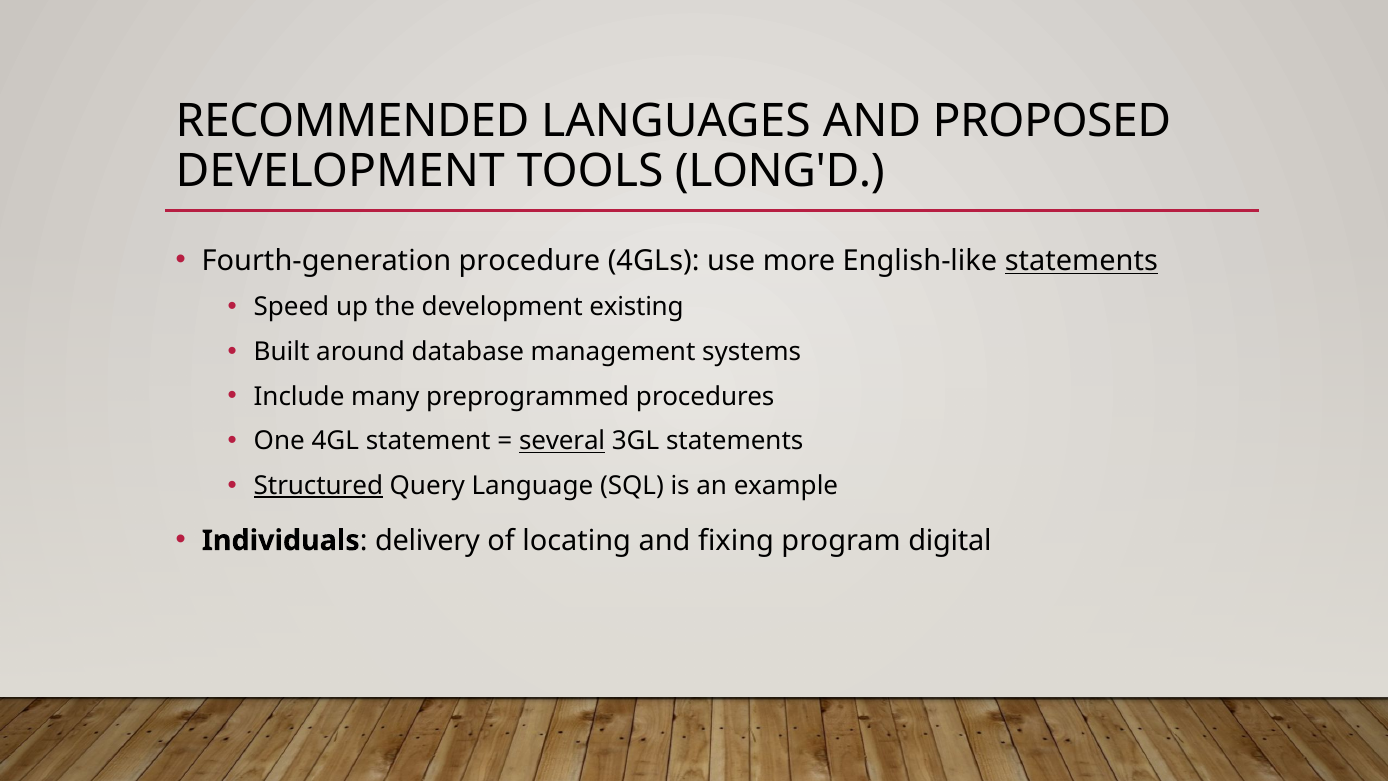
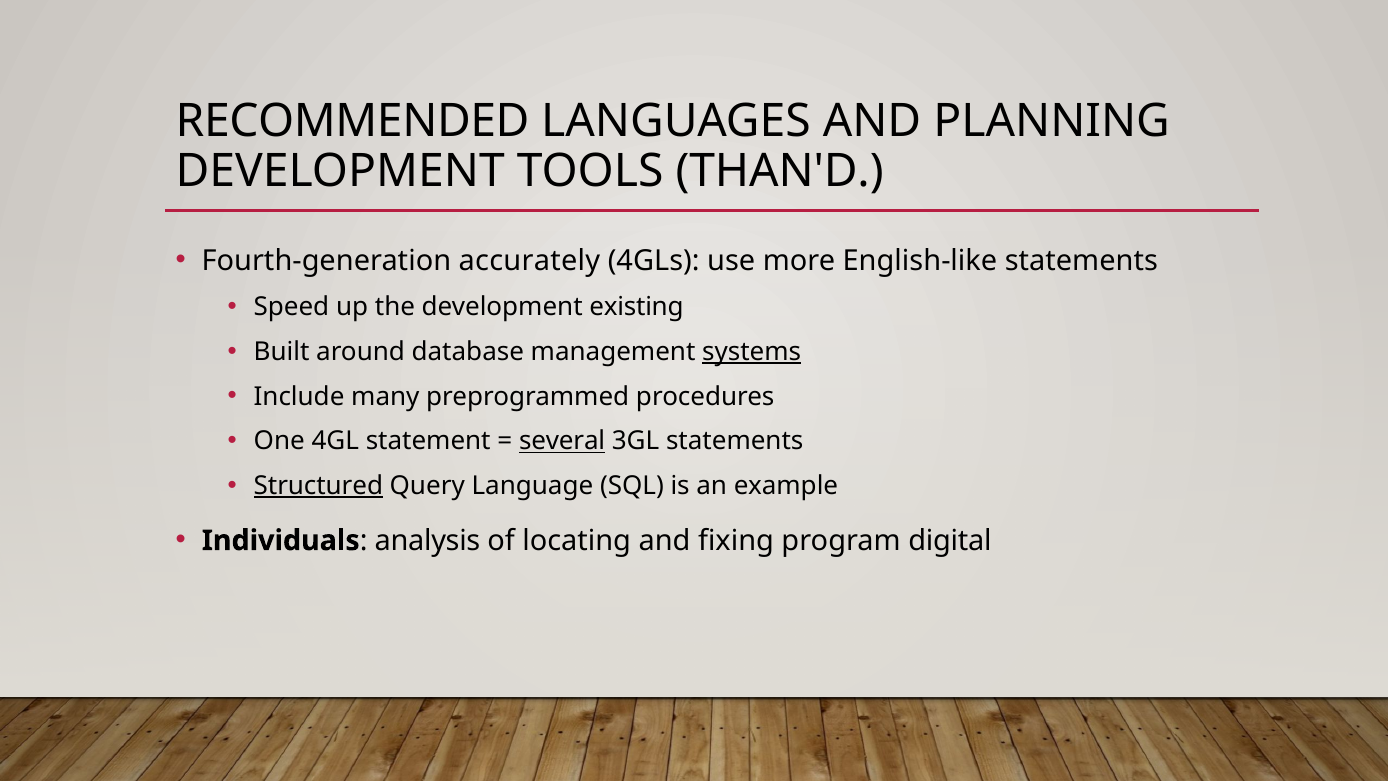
PROPOSED: PROPOSED -> PLANNING
LONG'D: LONG'D -> THAN'D
procedure: procedure -> accurately
statements at (1081, 261) underline: present -> none
systems underline: none -> present
delivery: delivery -> analysis
